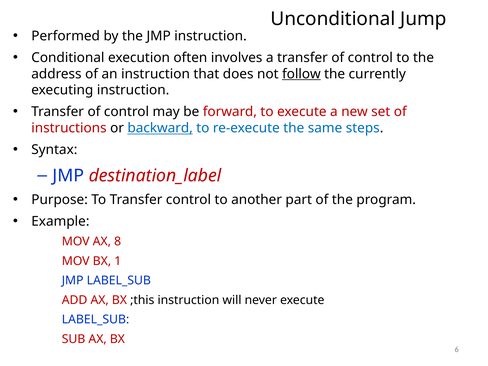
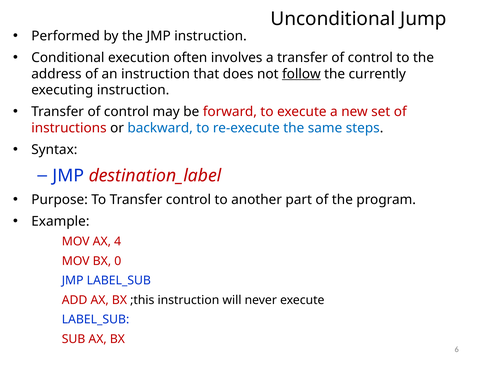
backward underline: present -> none
8: 8 -> 4
1: 1 -> 0
